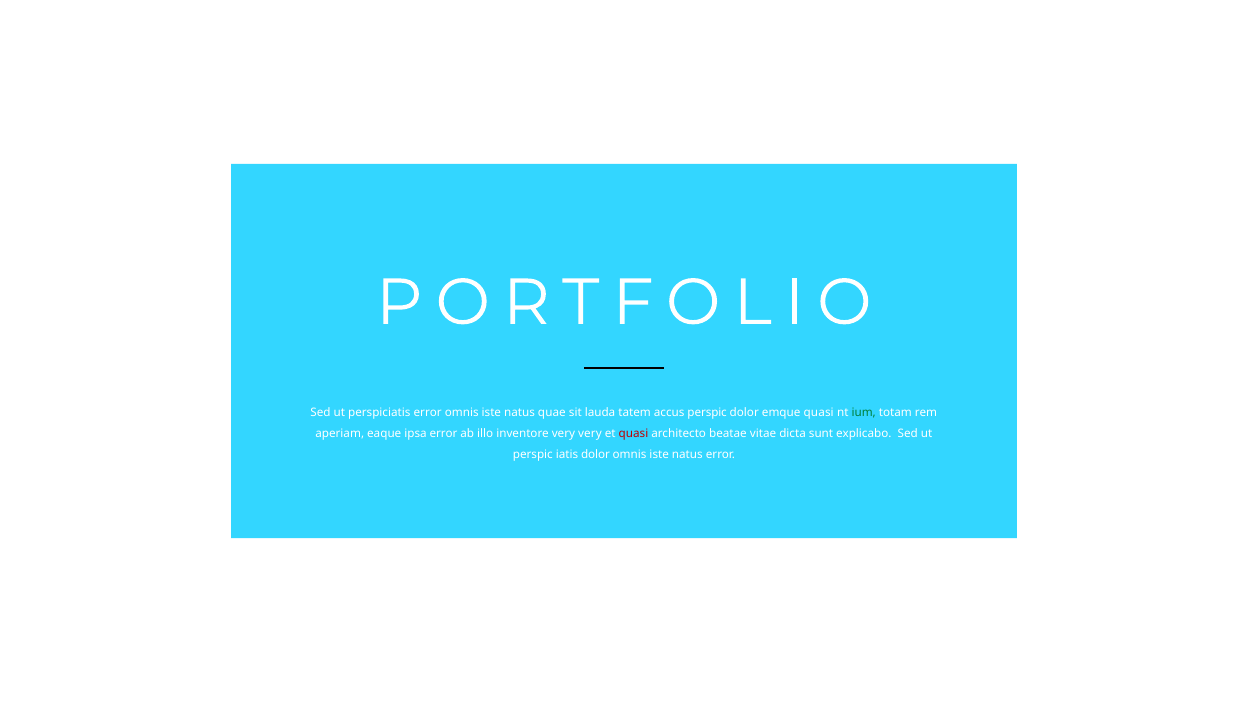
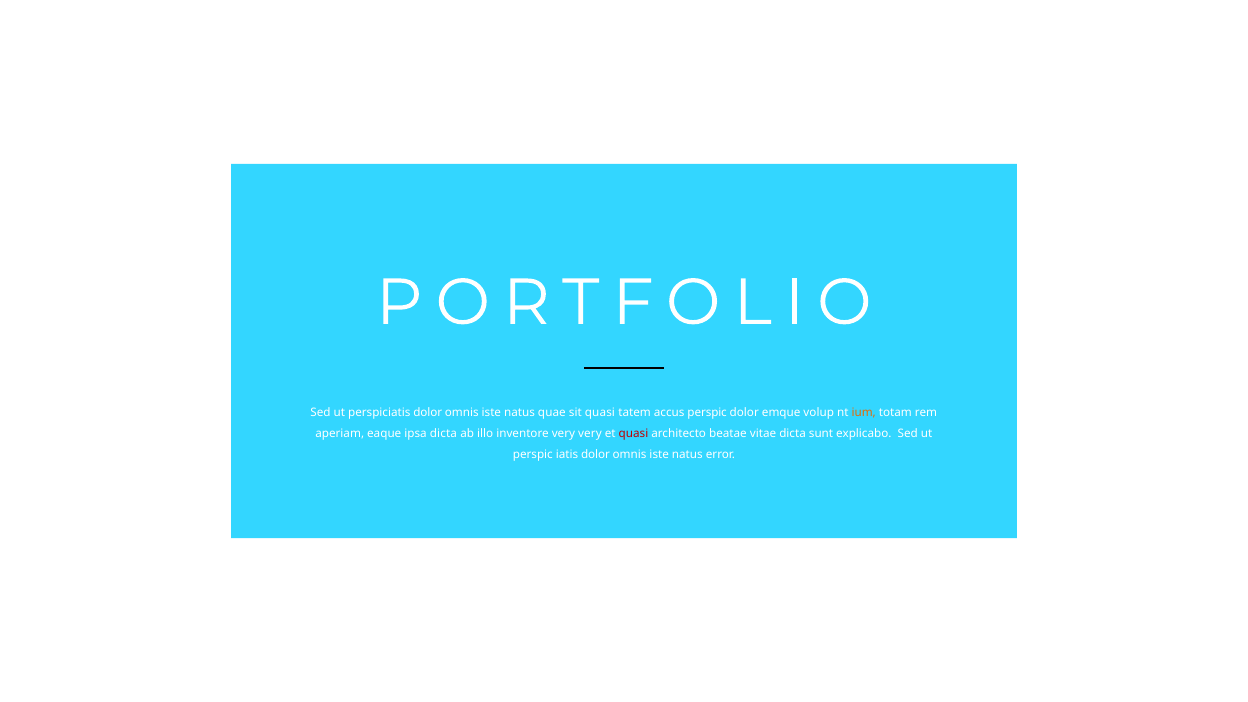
perspiciatis error: error -> dolor
sit lauda: lauda -> quasi
emque quasi: quasi -> volup
ium colour: green -> orange
ipsa error: error -> dicta
